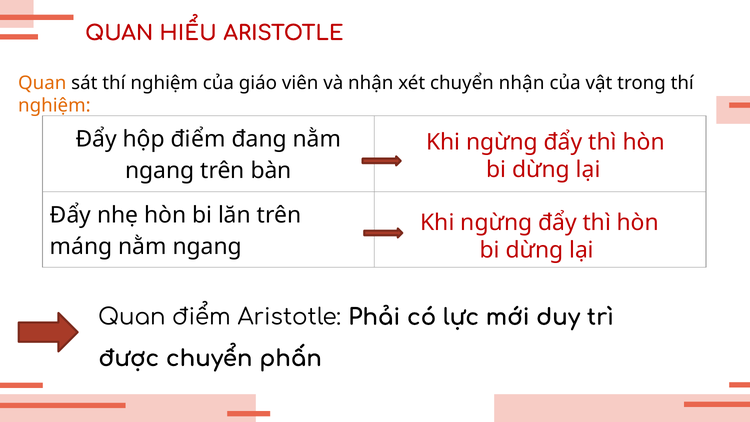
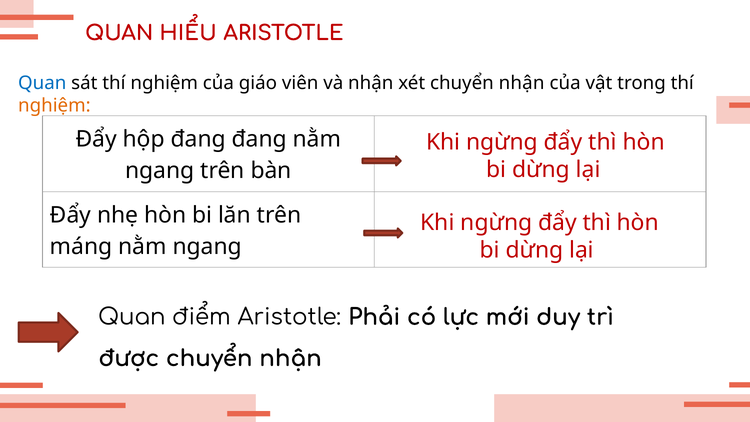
Quan at (42, 83) colour: orange -> blue
hộp điểm: điểm -> đang
được chuyển phấn: phấn -> nhận
